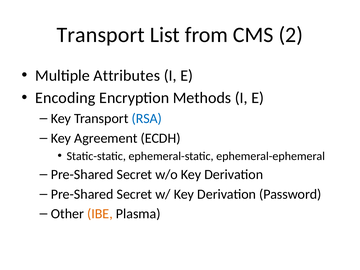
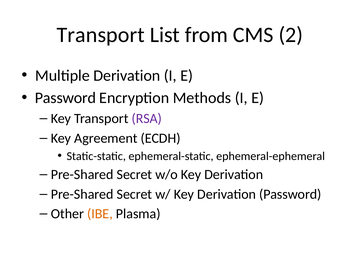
Multiple Attributes: Attributes -> Derivation
Encoding at (65, 98): Encoding -> Password
RSA colour: blue -> purple
